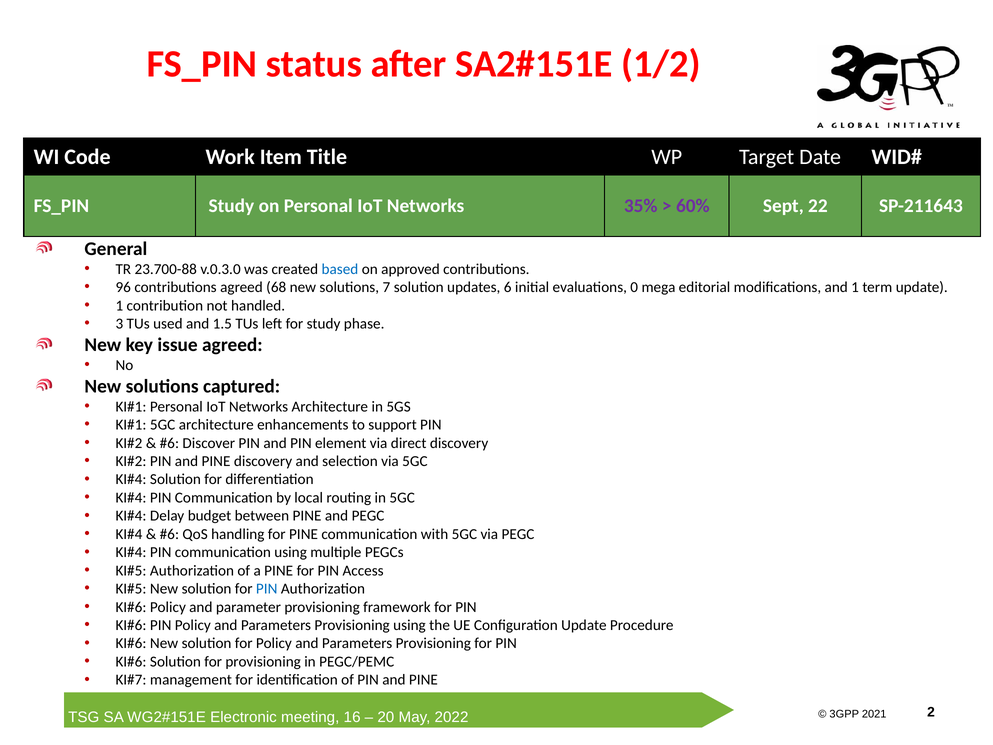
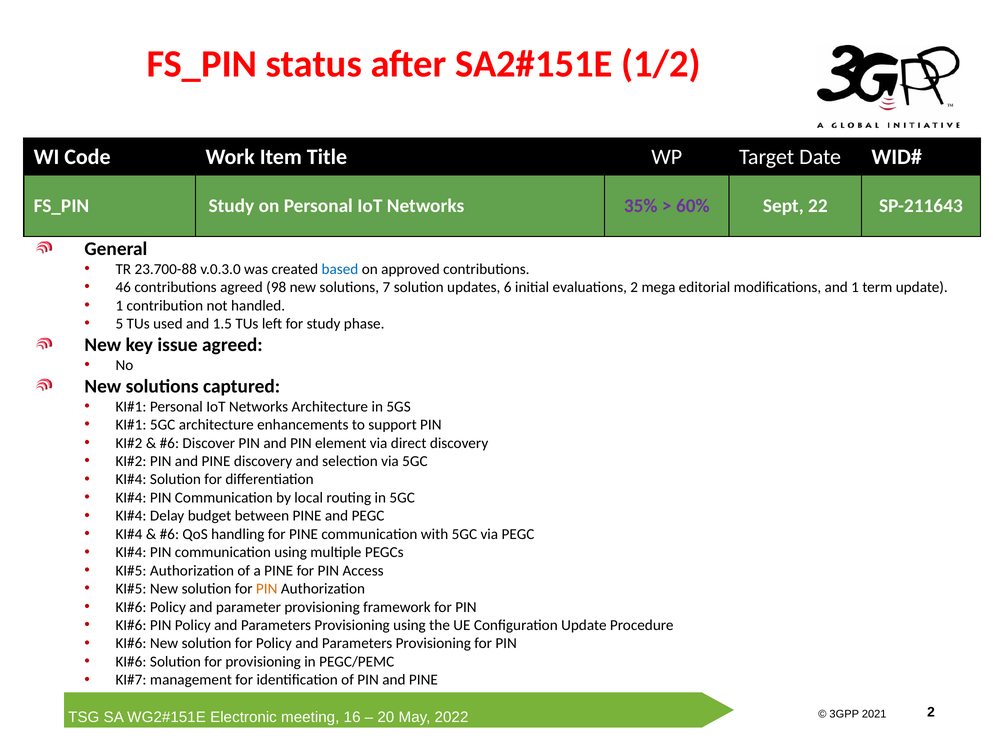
96: 96 -> 46
68: 68 -> 98
evaluations 0: 0 -> 2
3: 3 -> 5
PIN at (267, 589) colour: blue -> orange
